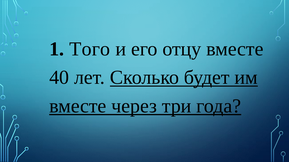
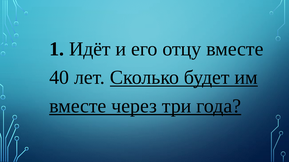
Того: Того -> Идёт
